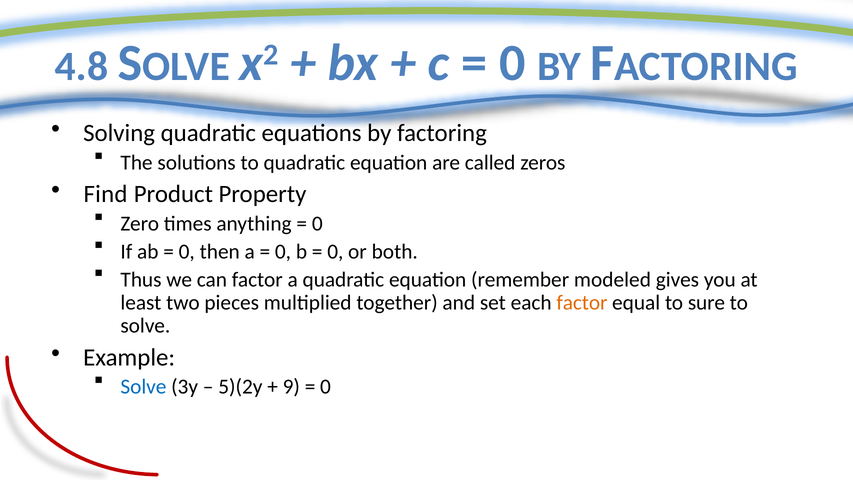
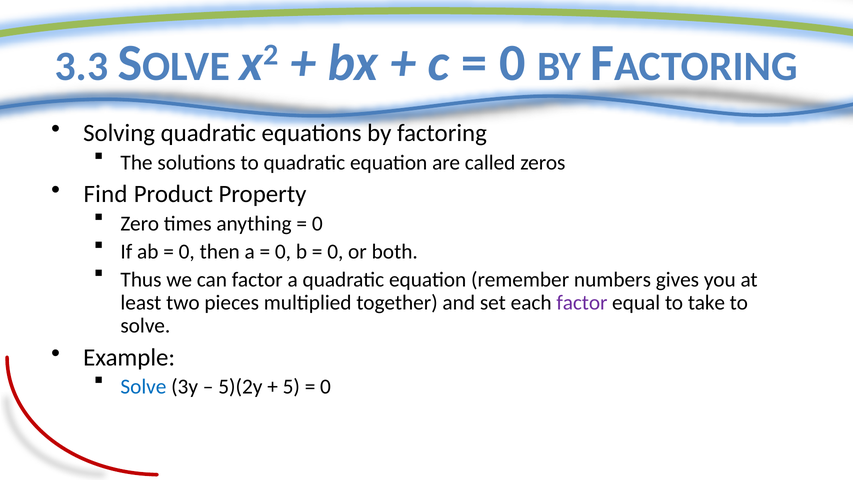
4.8: 4.8 -> 3.3
modeled: modeled -> numbers
factor at (582, 303) colour: orange -> purple
sure: sure -> take
9: 9 -> 5
